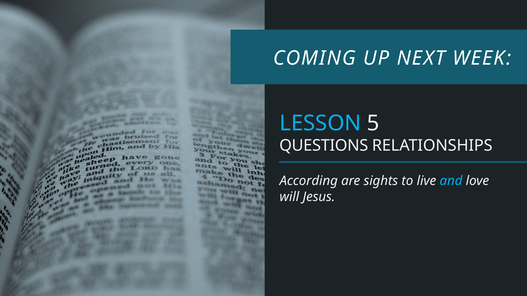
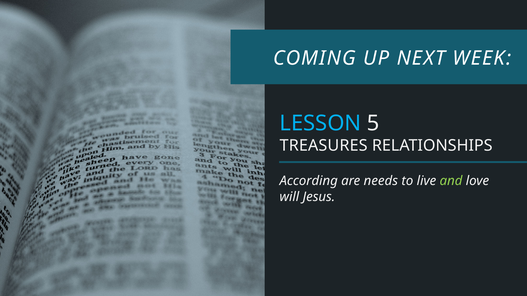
QUESTIONS: QUESTIONS -> TREASURES
sights: sights -> needs
and colour: light blue -> light green
